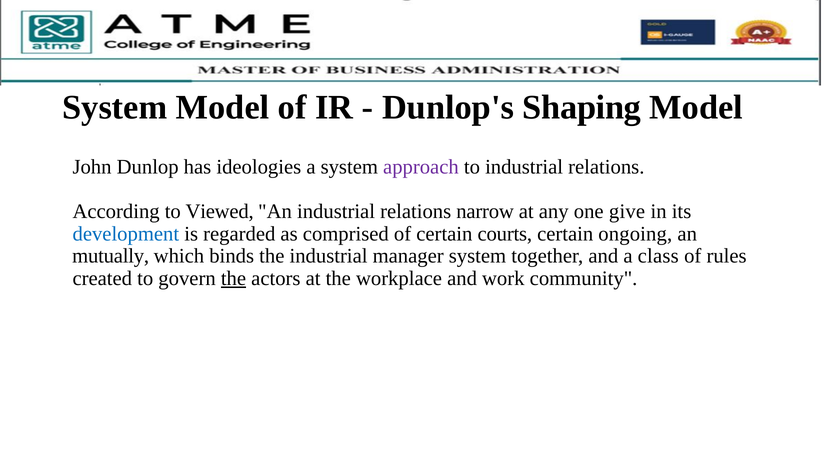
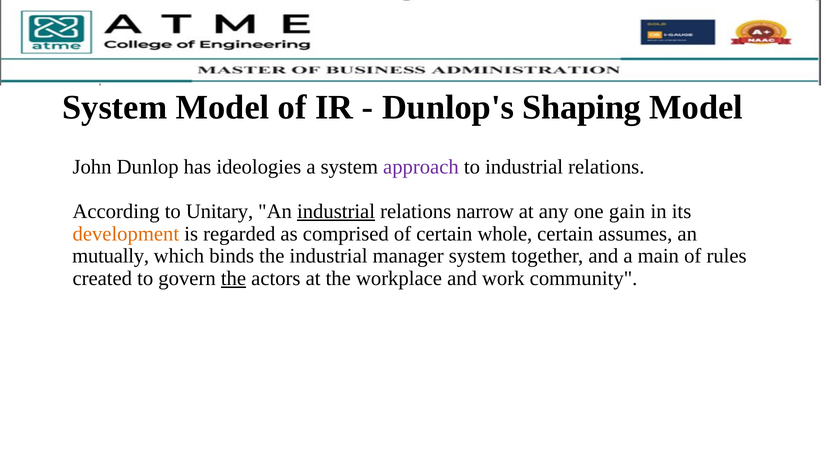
Viewed: Viewed -> Unitary
industrial at (336, 211) underline: none -> present
give: give -> gain
development colour: blue -> orange
courts: courts -> whole
ongoing: ongoing -> assumes
class: class -> main
